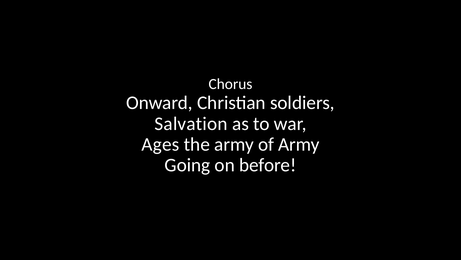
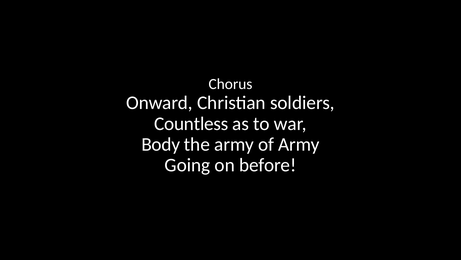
Salvation: Salvation -> Countless
Ages: Ages -> Body
